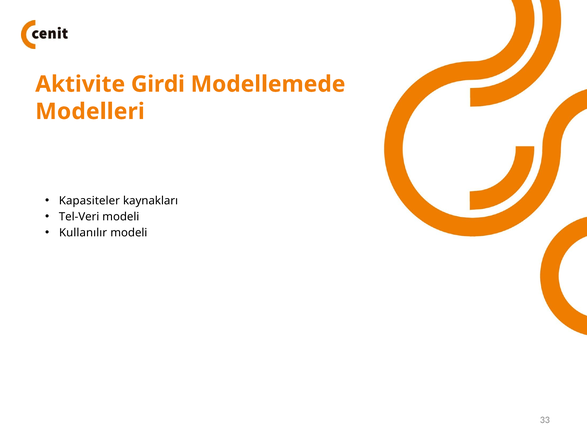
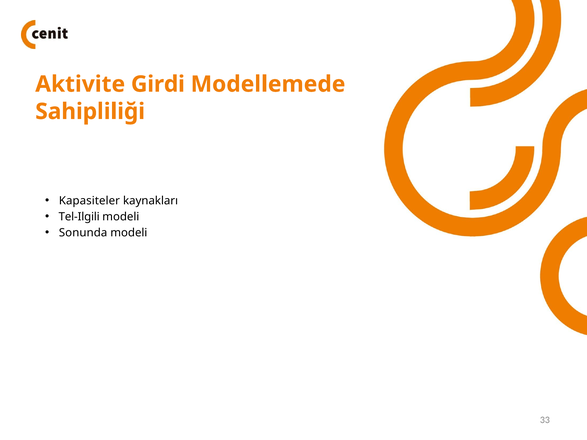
Modelleri: Modelleri -> Sahipliliği
Tel-Veri: Tel-Veri -> Tel-Ilgili
Kullanılır: Kullanılır -> Sonunda
